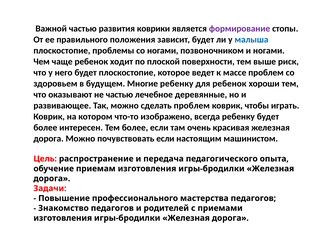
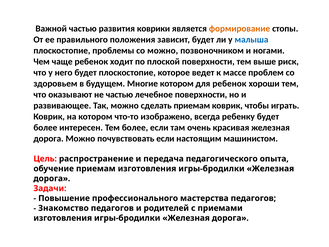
формирование colour: purple -> orange
со ногами: ногами -> можно
Многие ребенку: ребенку -> котором
лечебное деревянные: деревянные -> поверхности
сделать проблем: проблем -> приемам
